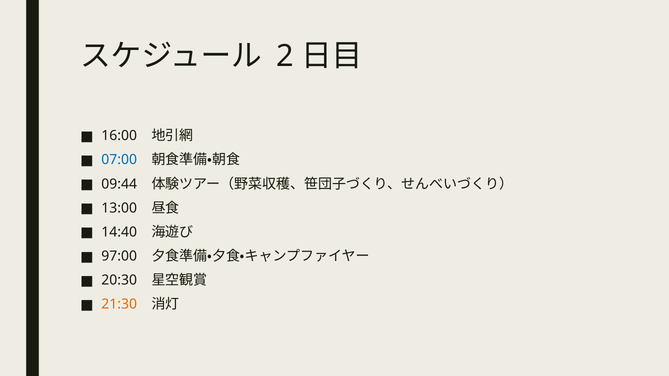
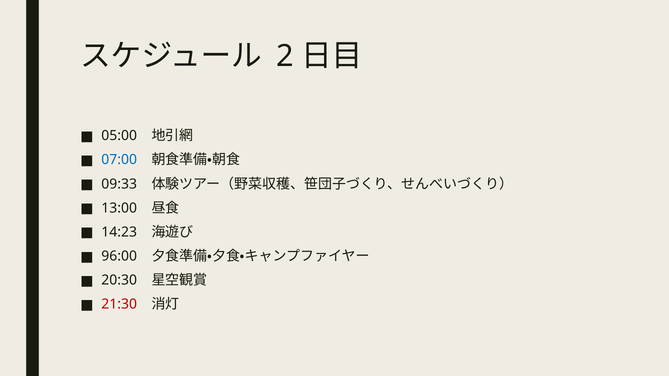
16:00: 16:00 -> 05:00
09:44: 09:44 -> 09:33
14:40: 14:40 -> 14:23
97:00: 97:00 -> 96:00
21:30 colour: orange -> red
